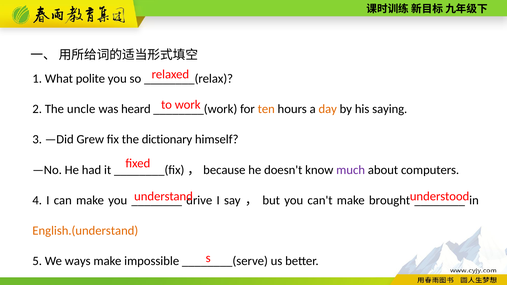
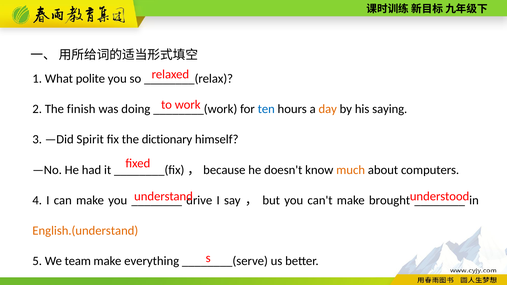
uncle: uncle -> finish
heard: heard -> doing
ten colour: orange -> blue
Grew: Grew -> Spirit
much colour: purple -> orange
ways: ways -> team
impossible: impossible -> everything
